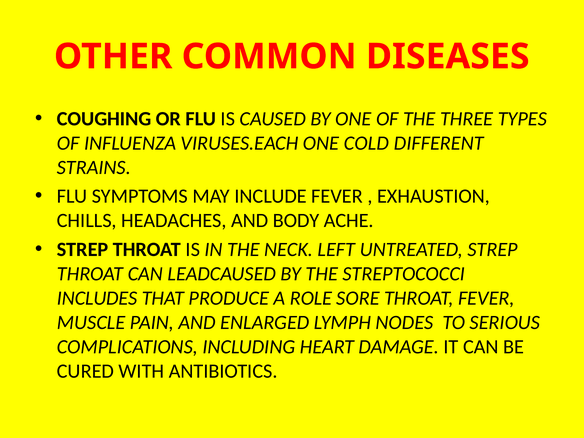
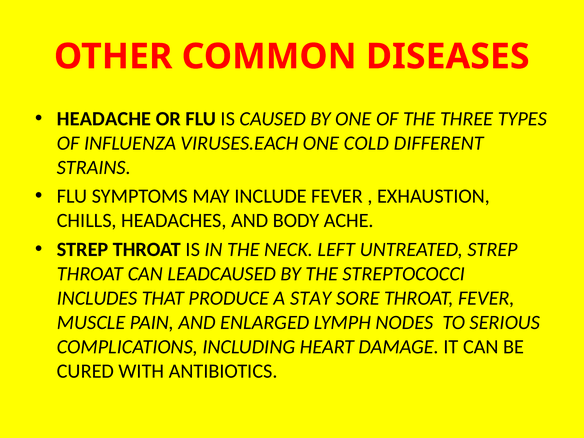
COUGHING: COUGHING -> HEADACHE
ROLE: ROLE -> STAY
